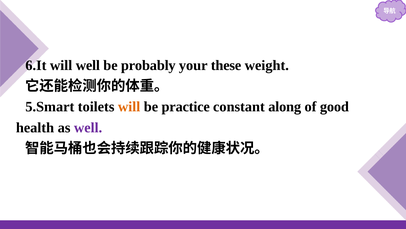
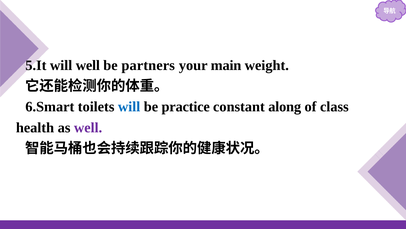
6.It: 6.It -> 5.It
probably: probably -> partners
these: these -> main
5.Smart: 5.Smart -> 6.Smart
will at (129, 107) colour: orange -> blue
good: good -> class
